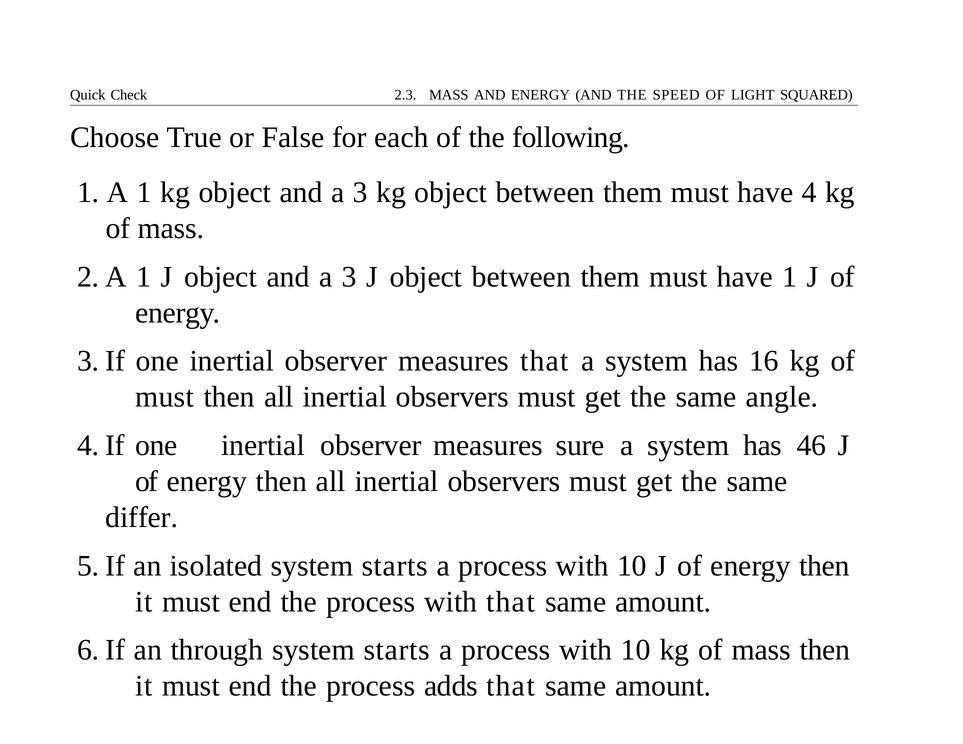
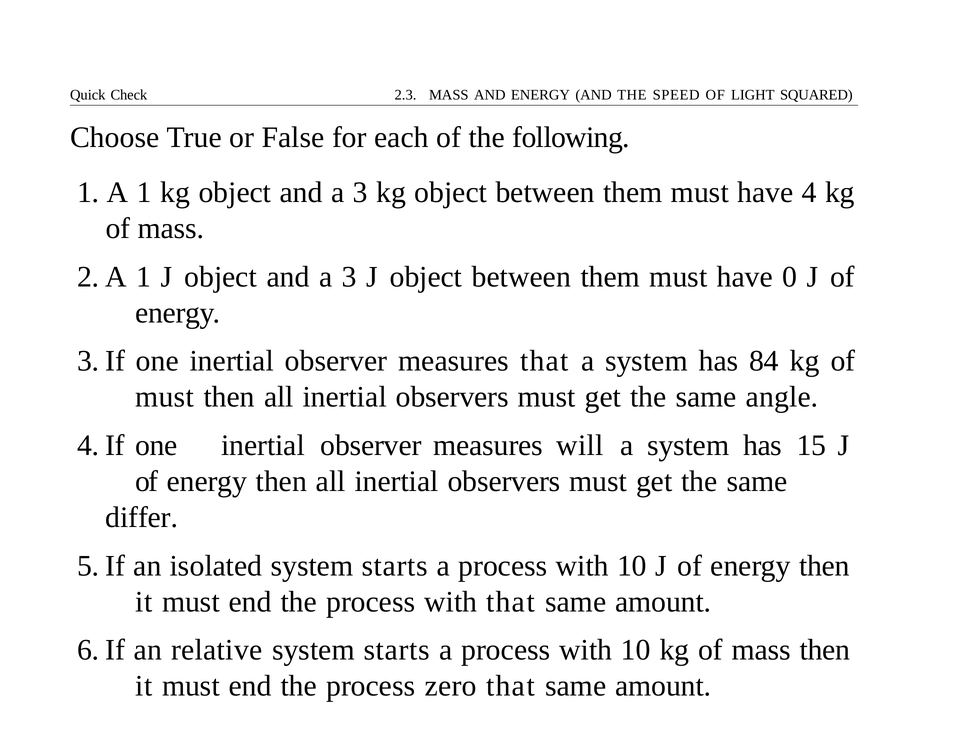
have 1: 1 -> 0
16: 16 -> 84
sure: sure -> will
46: 46 -> 15
through: through -> relative
adds: adds -> zero
